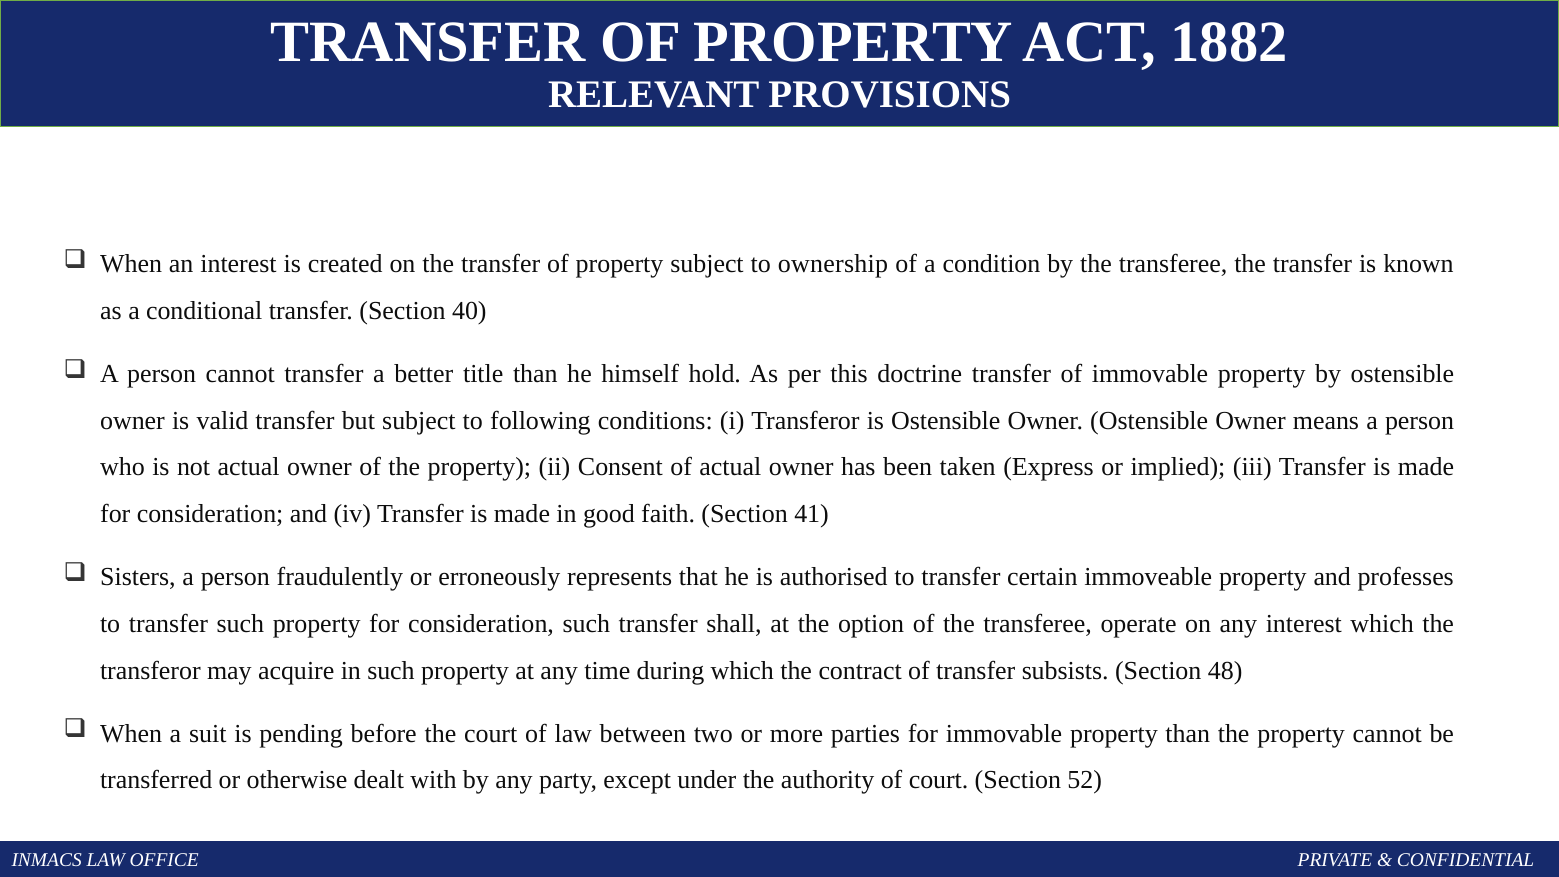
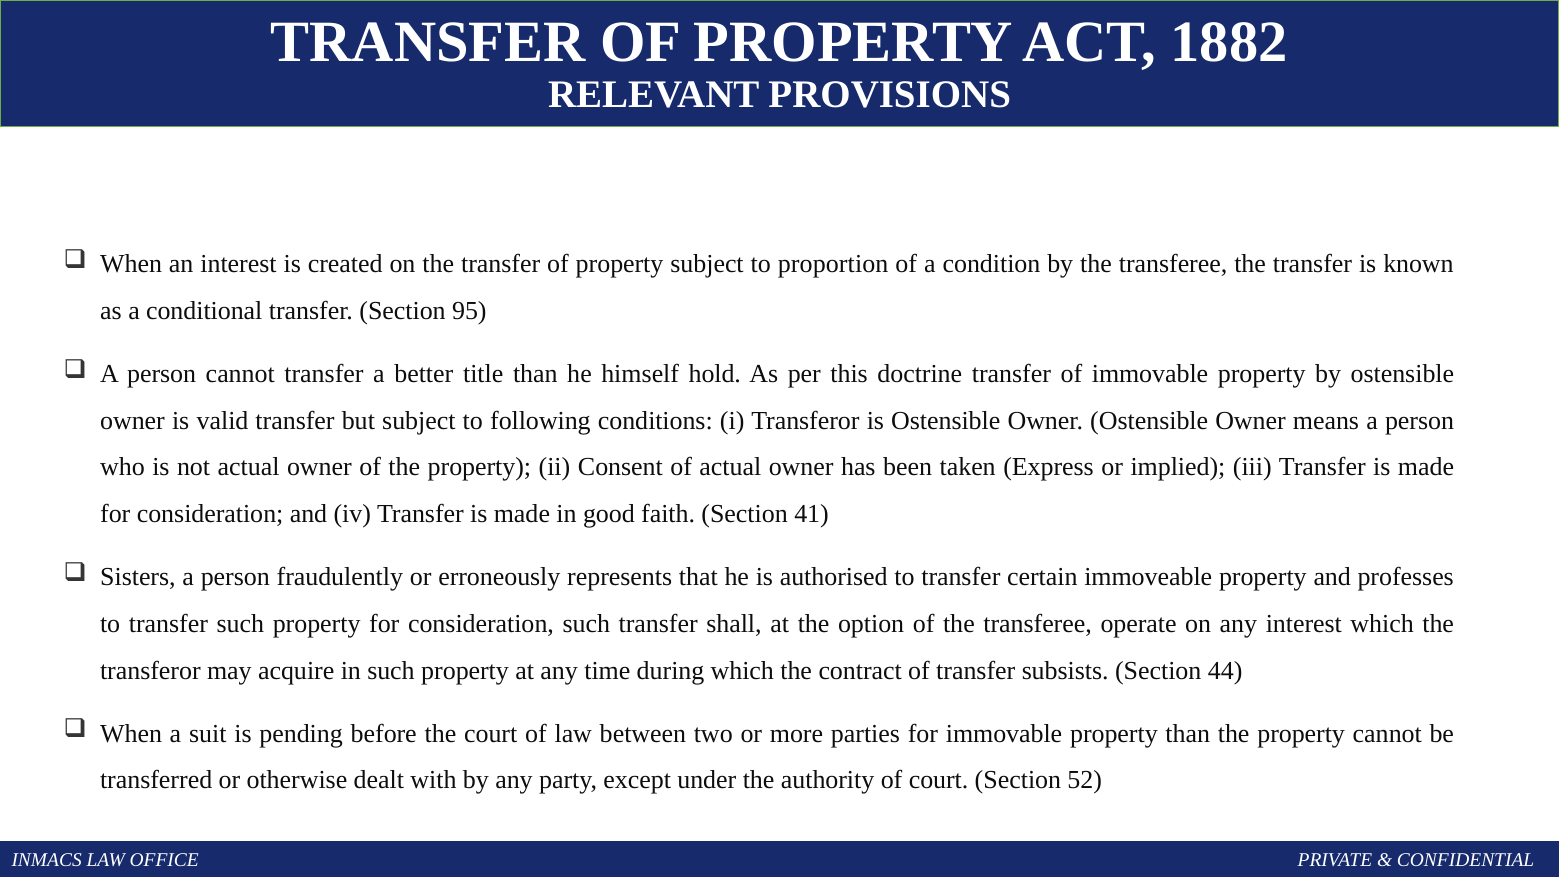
ownership: ownership -> proportion
40: 40 -> 95
48: 48 -> 44
